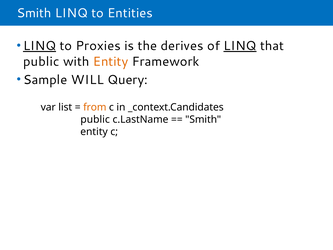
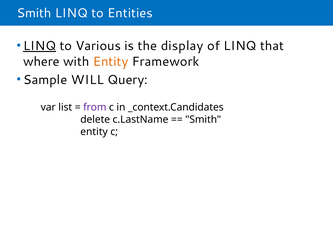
Proxies: Proxies -> Various
derives: derives -> display
LINQ at (240, 46) underline: present -> none
public at (41, 61): public -> where
from colour: orange -> purple
public at (95, 119): public -> delete
